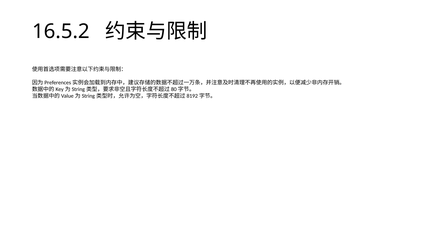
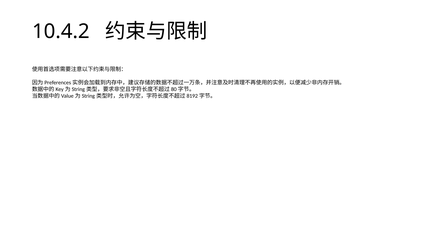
16.5.2: 16.5.2 -> 10.4.2
